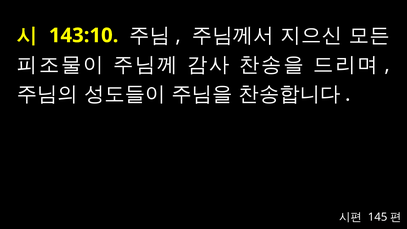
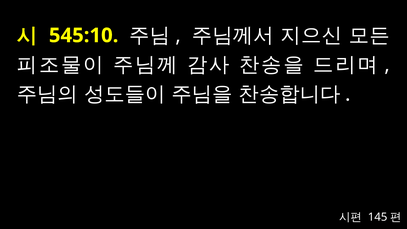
143:10: 143:10 -> 545:10
